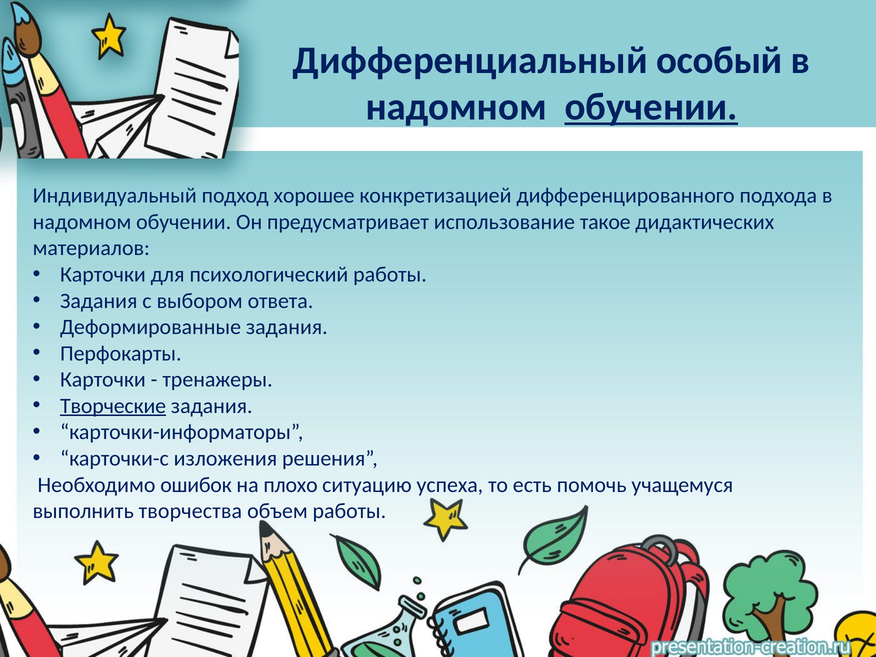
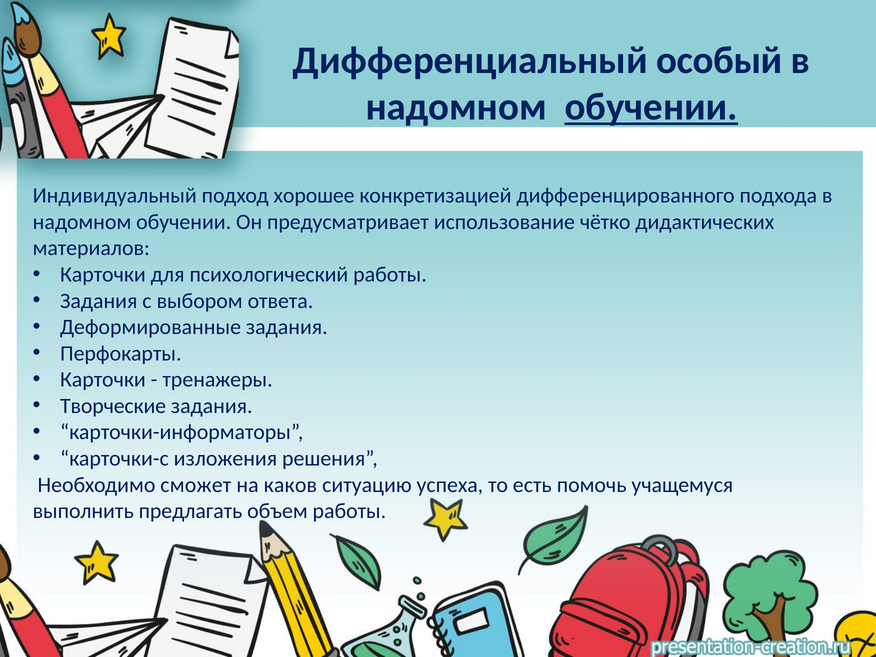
такое: такое -> чётко
Творческие underline: present -> none
ошибок: ошибок -> сможет
плохо: плохо -> каков
творчества: творчества -> предлагать
